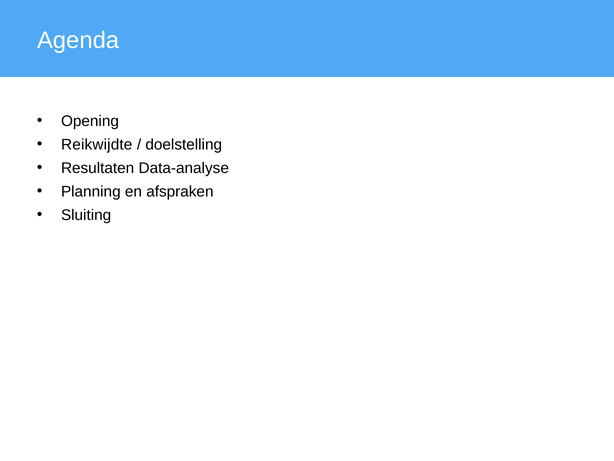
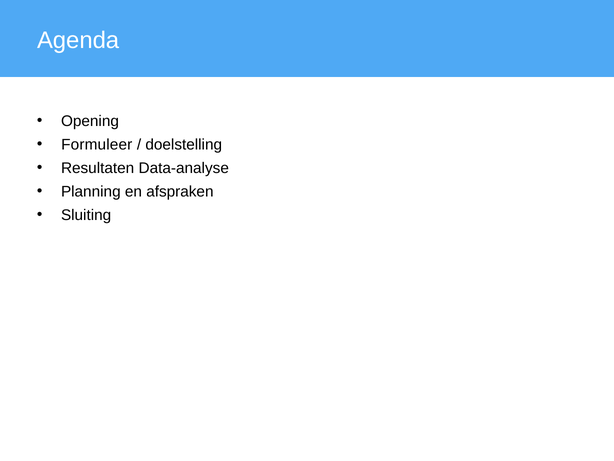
Reikwijdte: Reikwijdte -> Formuleer
